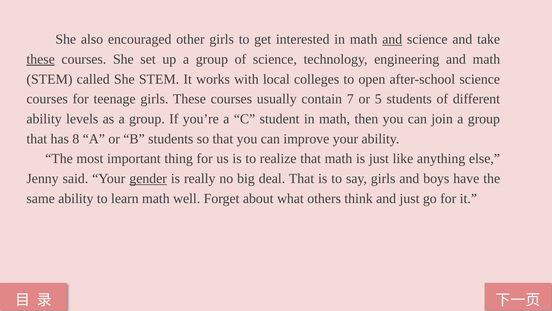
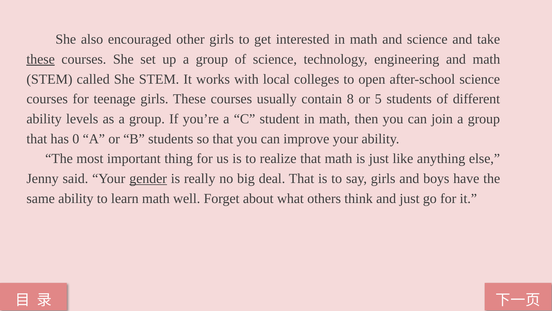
and at (392, 39) underline: present -> none
7: 7 -> 8
8: 8 -> 0
